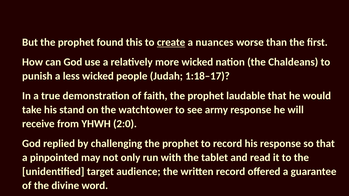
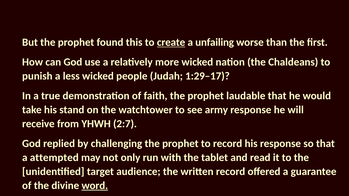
nuances: nuances -> unfailing
1:18–17: 1:18–17 -> 1:29–17
2:0: 2:0 -> 2:7
pinpointed: pinpointed -> attempted
word underline: none -> present
